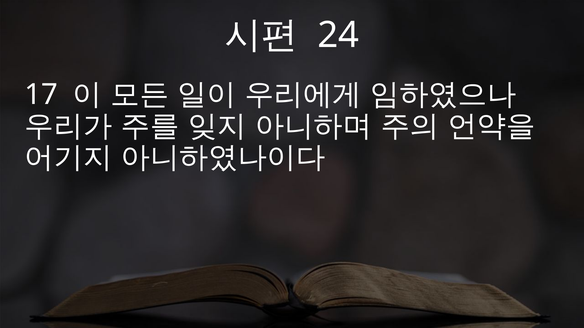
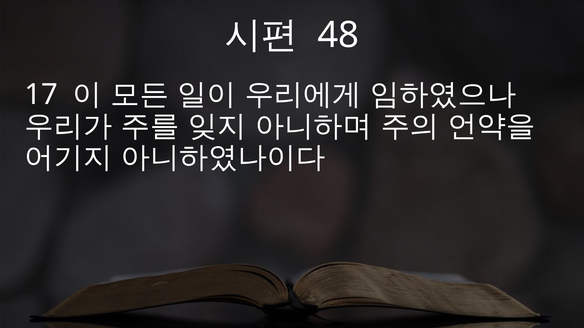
24: 24 -> 48
